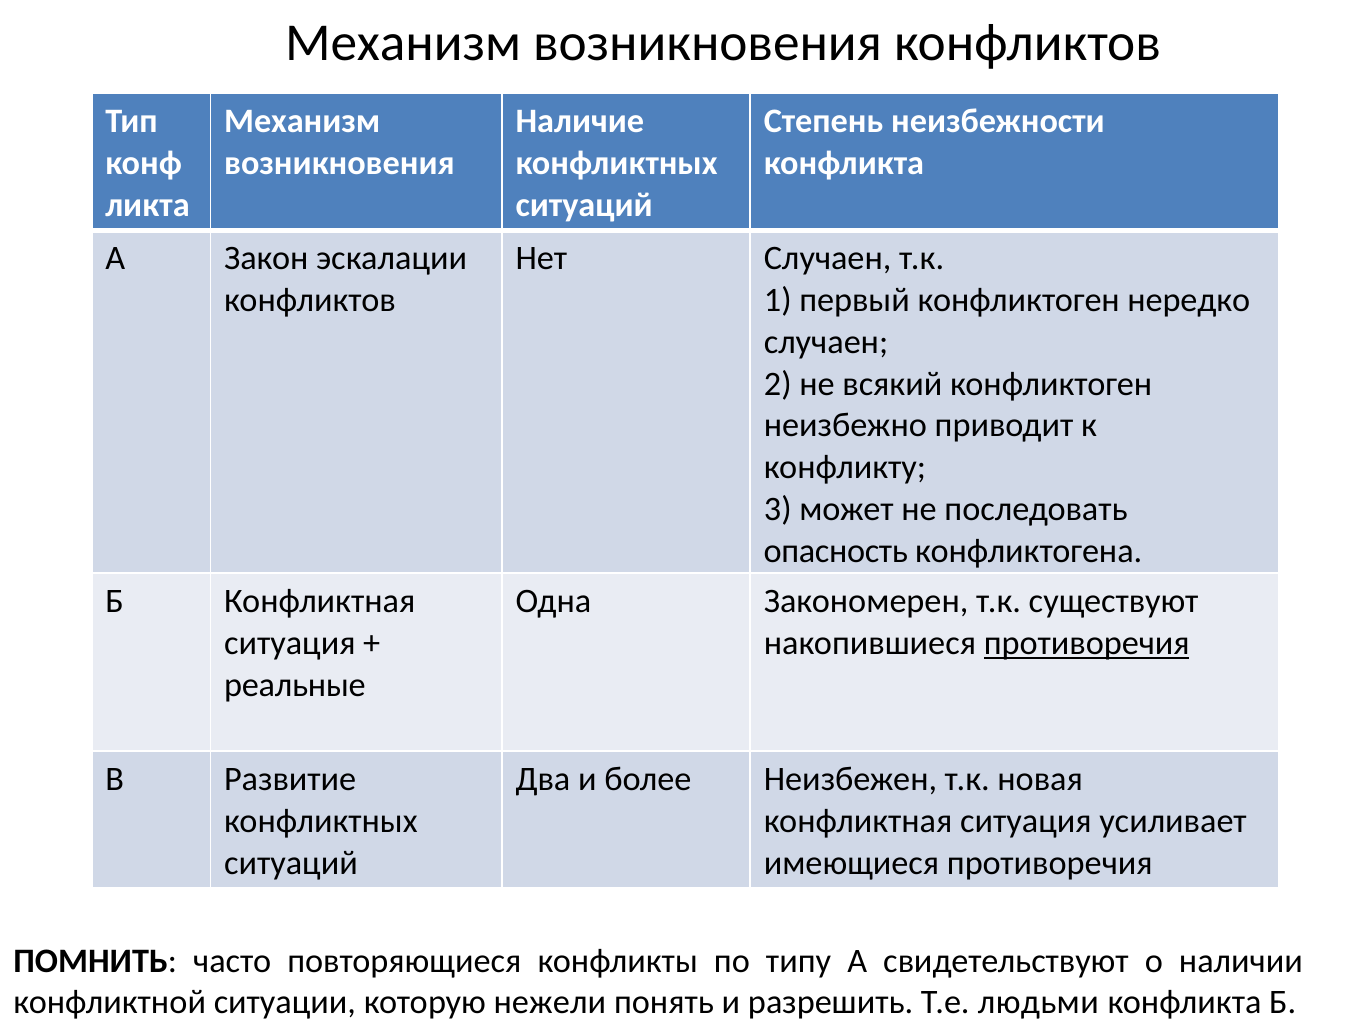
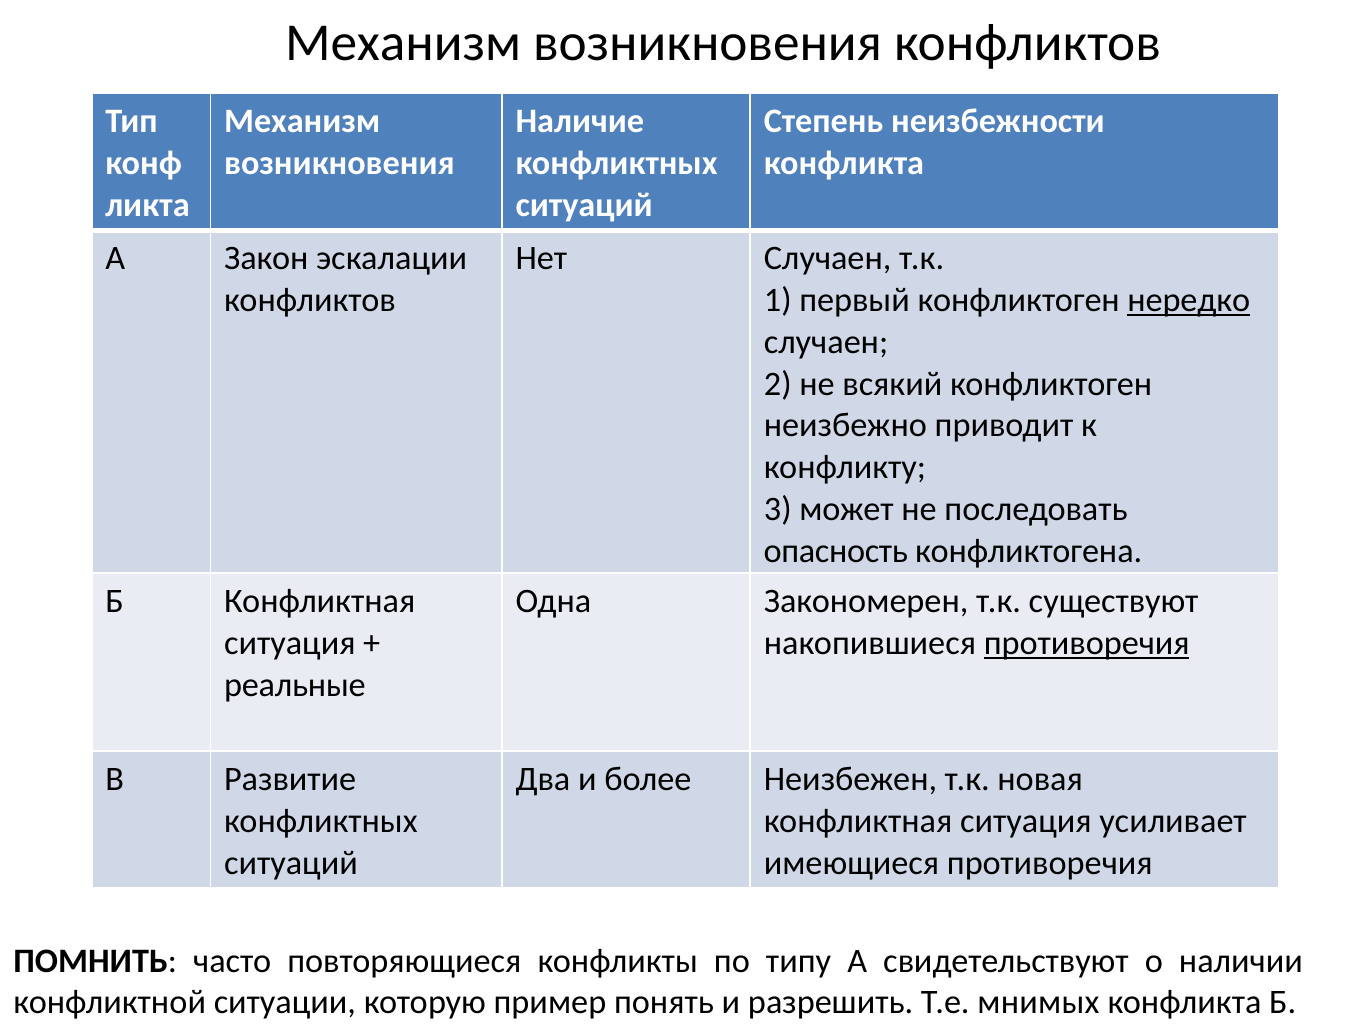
нередко underline: none -> present
нежели: нежели -> пример
людьми: людьми -> мнимых
